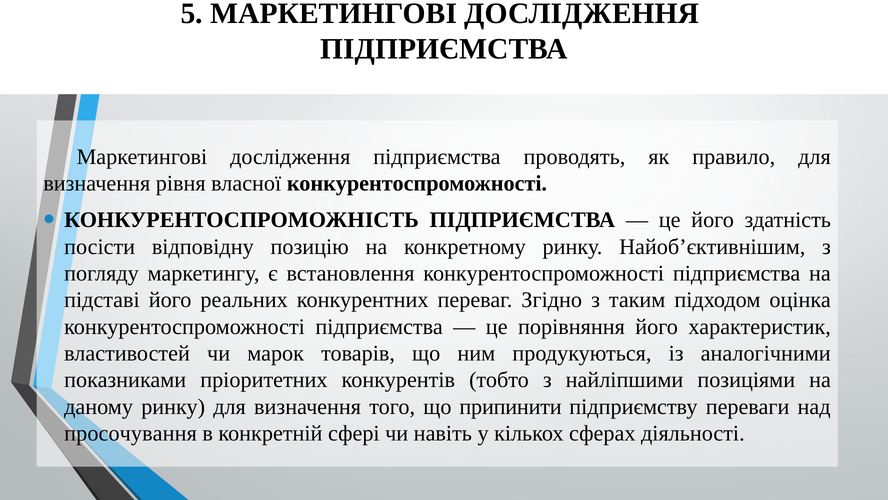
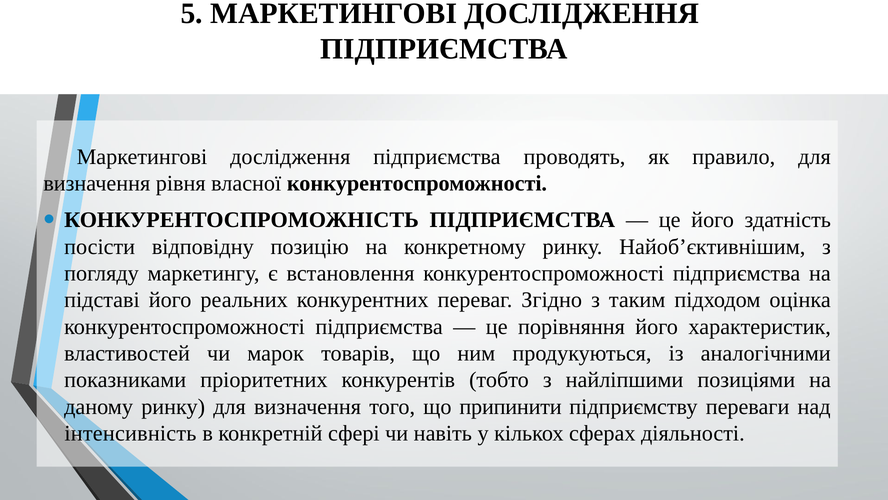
просочування: просочування -> інтенсивність
